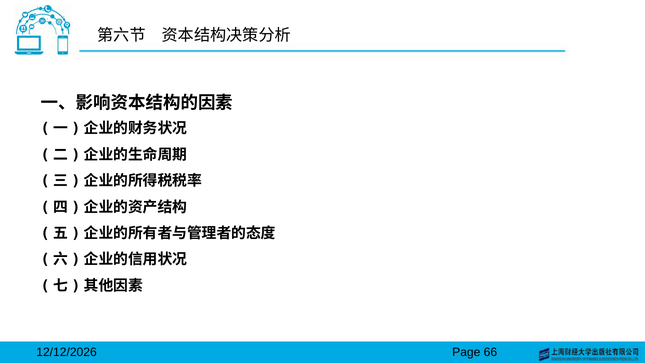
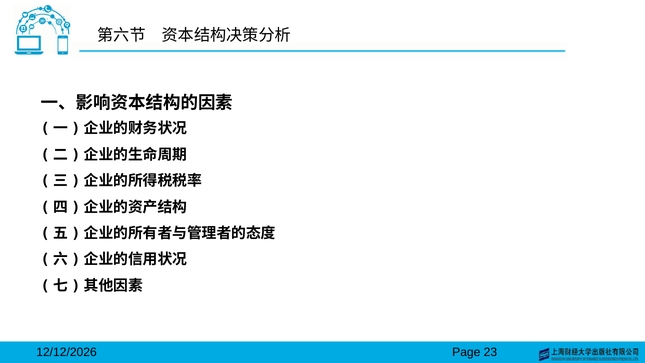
66: 66 -> 23
